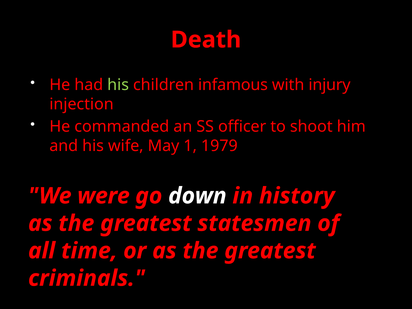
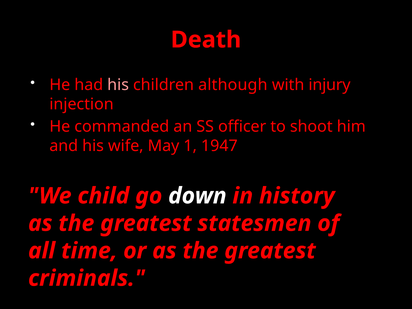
his at (118, 85) colour: light green -> pink
infamous: infamous -> although
1979: 1979 -> 1947
were: were -> child
